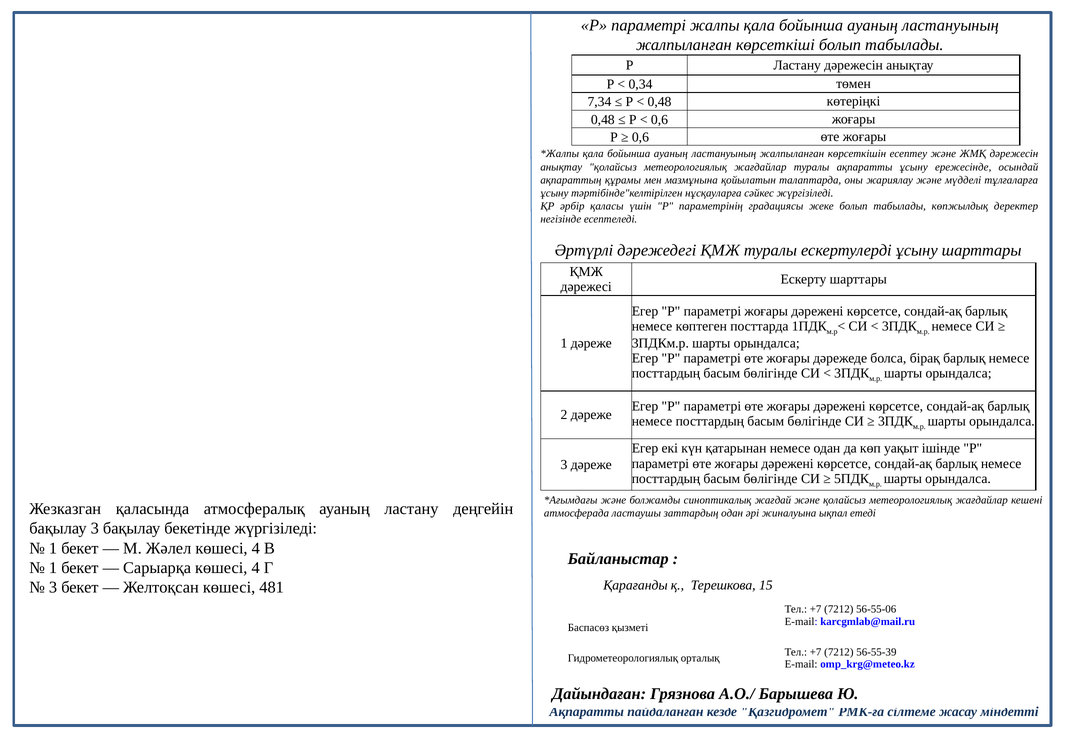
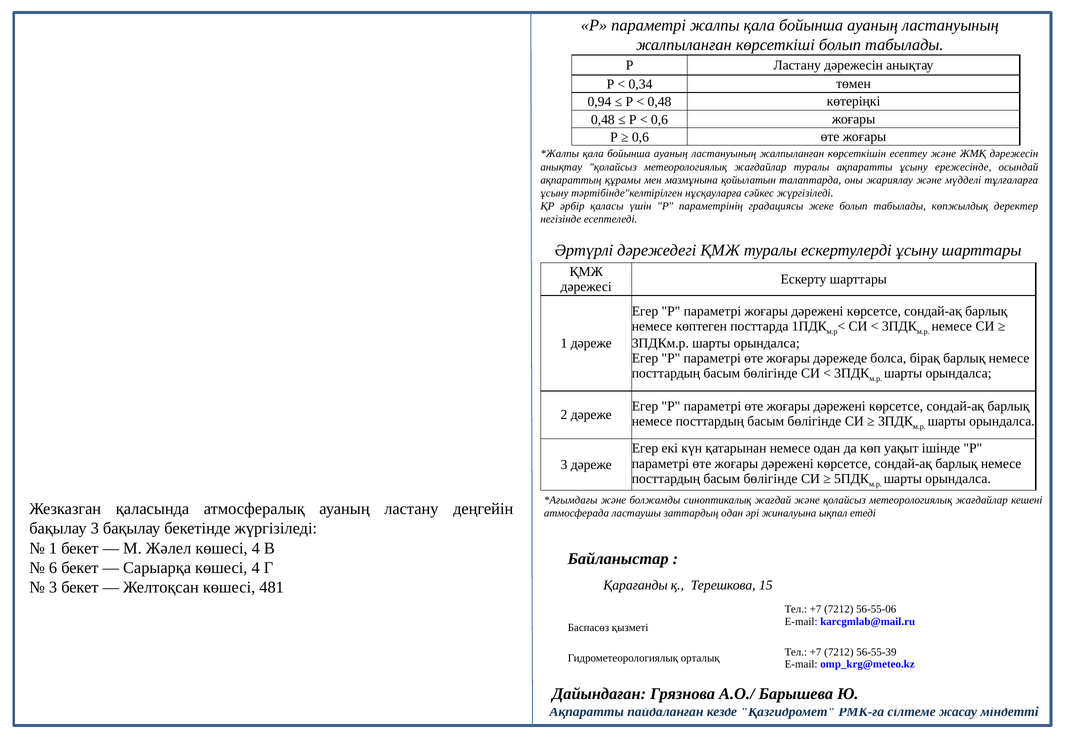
7,34: 7,34 -> 0,94
1 at (53, 567): 1 -> 6
